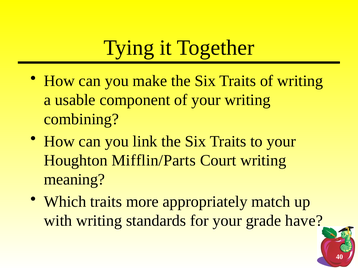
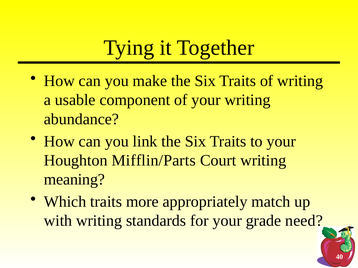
combining: combining -> abundance
have: have -> need
